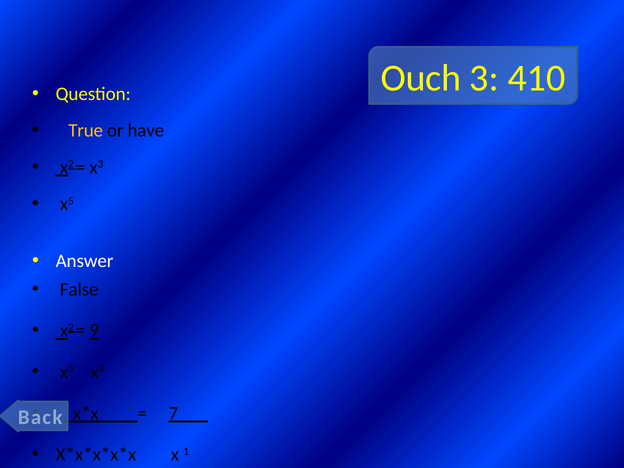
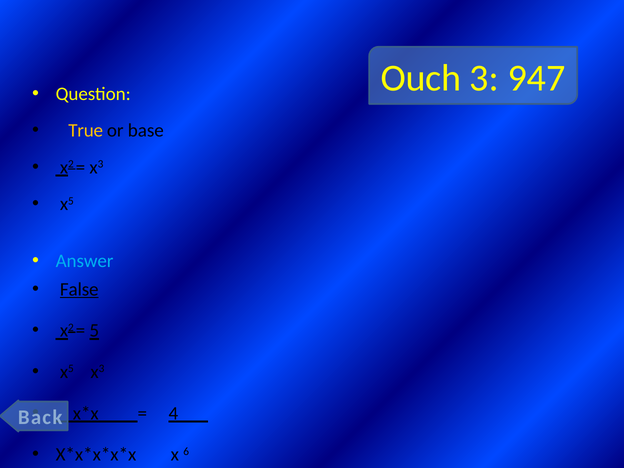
410: 410 -> 947
have: have -> base
Answer colour: white -> light blue
False underline: none -> present
9: 9 -> 5
7: 7 -> 4
1: 1 -> 6
